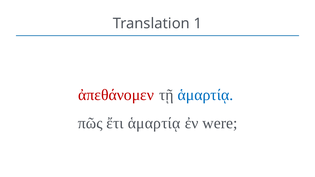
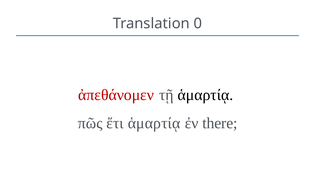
1: 1 -> 0
ἁμαρτίᾳ at (205, 95) colour: blue -> black
were: were -> there
